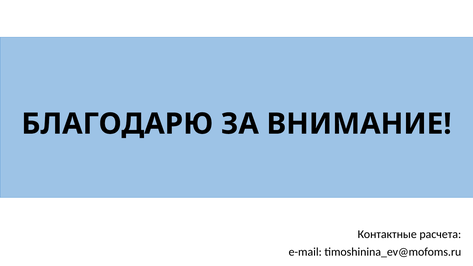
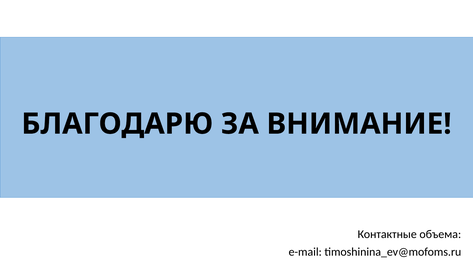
расчета: расчета -> объема
